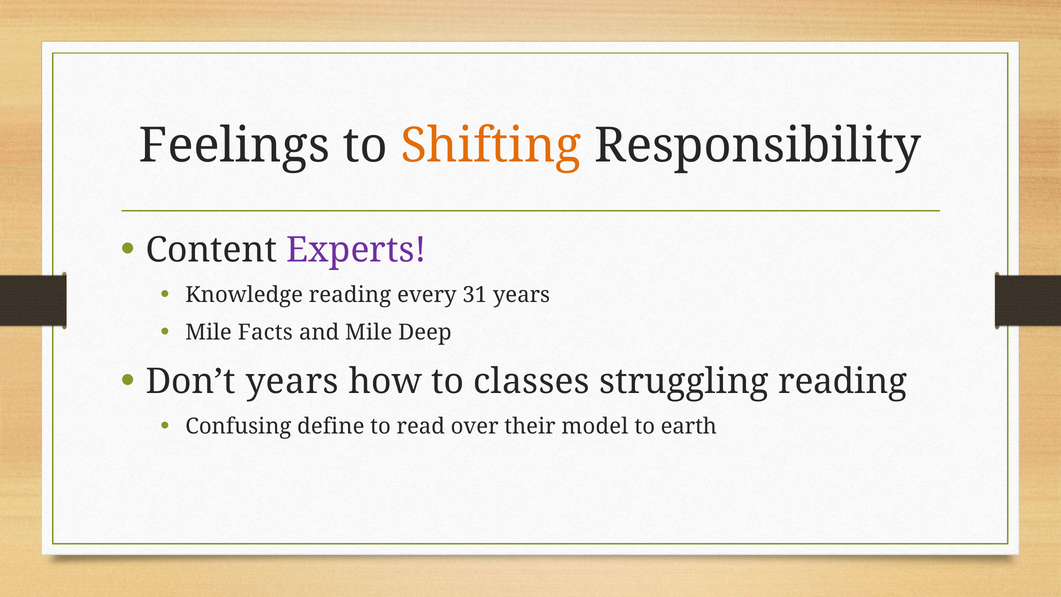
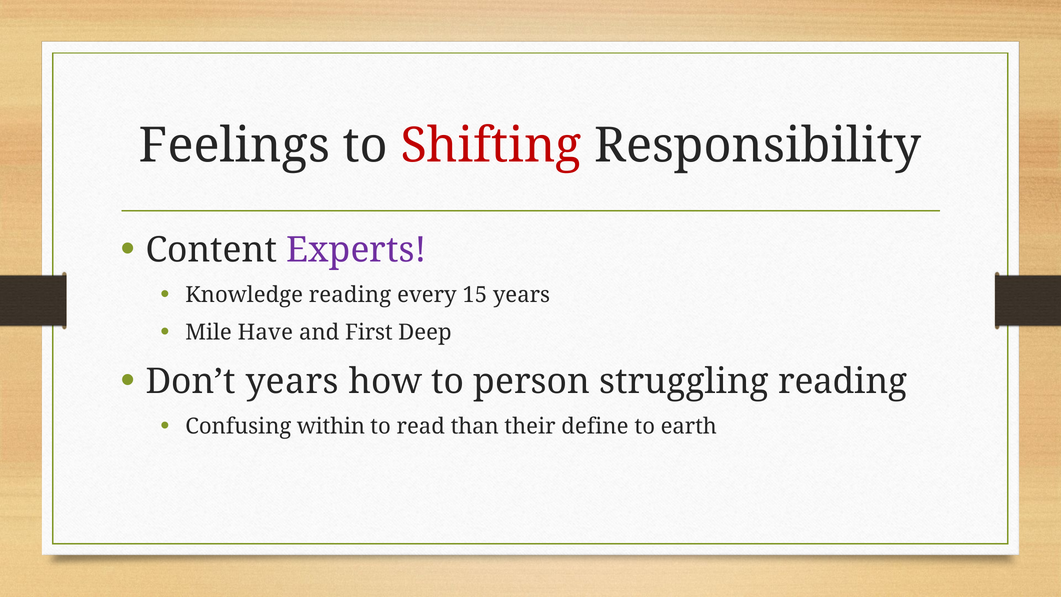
Shifting colour: orange -> red
31: 31 -> 15
Facts: Facts -> Have
and Mile: Mile -> First
classes: classes -> person
define: define -> within
over: over -> than
model: model -> define
